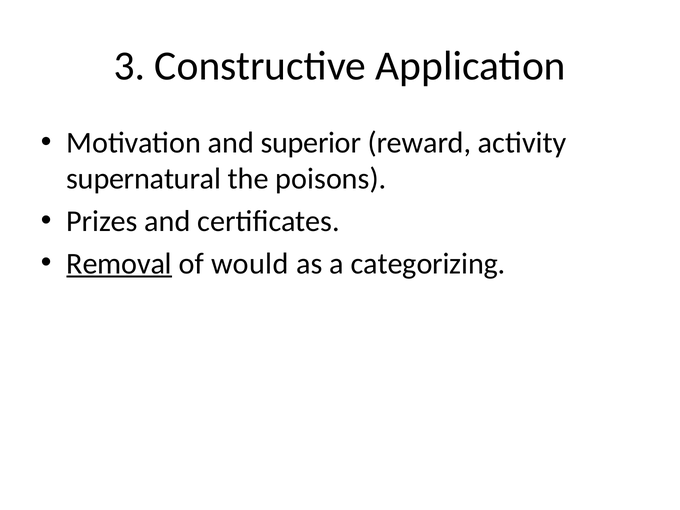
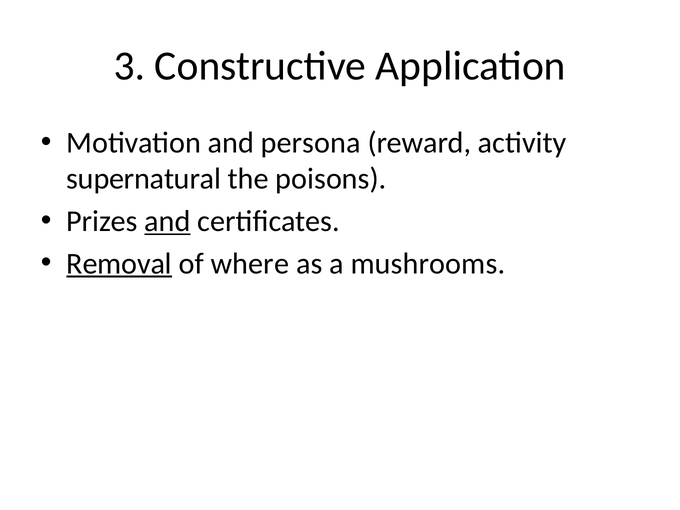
superior: superior -> persona
and at (167, 221) underline: none -> present
would: would -> where
categorizing: categorizing -> mushrooms
